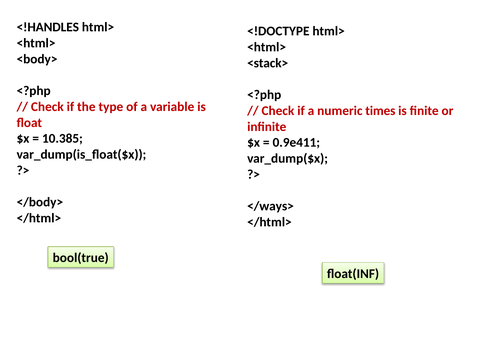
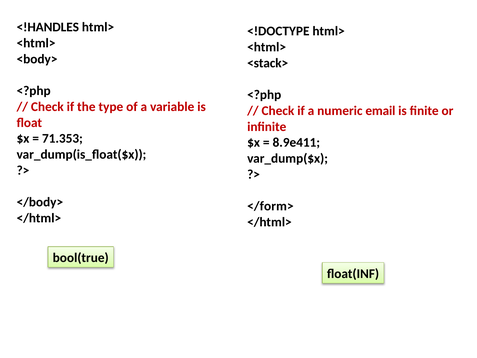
times: times -> email
10.385: 10.385 -> 71.353
0.9e411: 0.9e411 -> 8.9e411
</ways>: </ways> -> </form>
